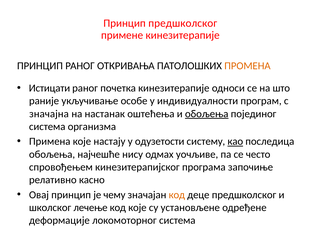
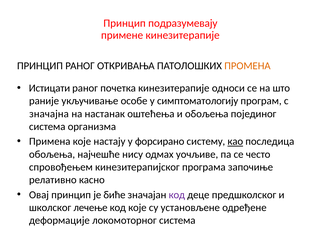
Принцип предшколског: предшколског -> подразумевају
индивидуалности: индивидуалности -> симптоматологију
обољења at (207, 114) underline: present -> none
одузетости: одузетости -> форсирано
чему: чему -> биће
код at (177, 195) colour: orange -> purple
